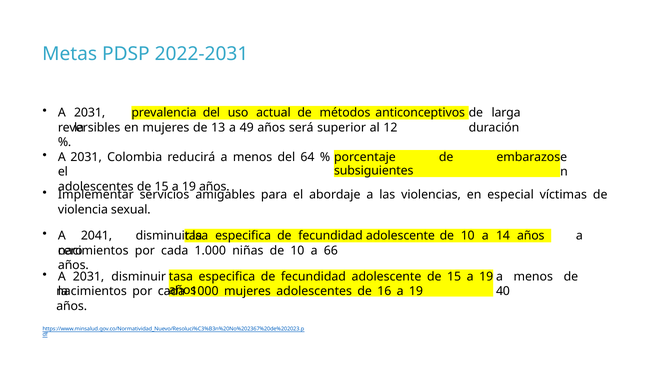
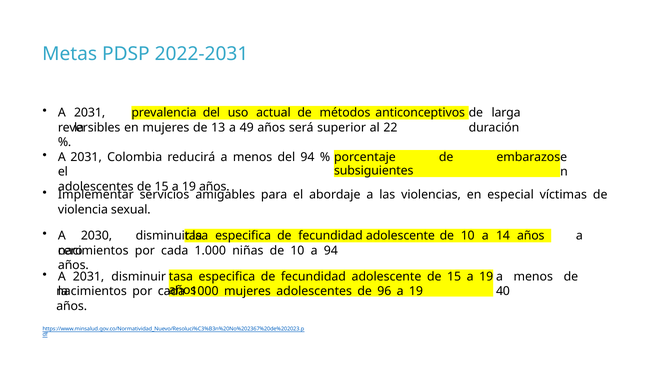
12: 12 -> 22
del 64: 64 -> 94
2041: 2041 -> 2030
a 66: 66 -> 94
16: 16 -> 96
